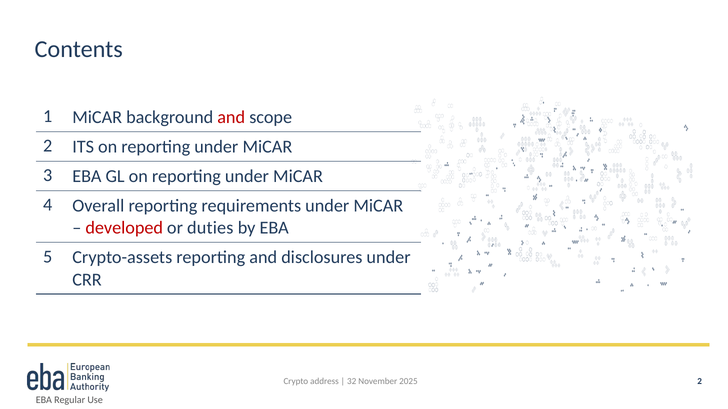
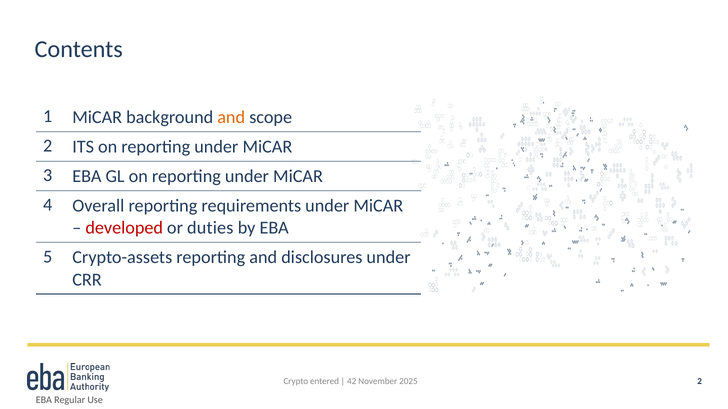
and at (231, 117) colour: red -> orange
address: address -> entered
32: 32 -> 42
